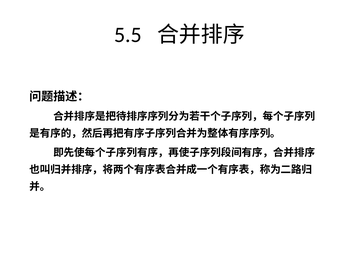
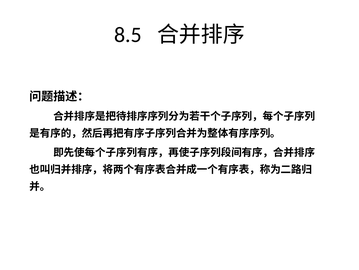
5.5: 5.5 -> 8.5
